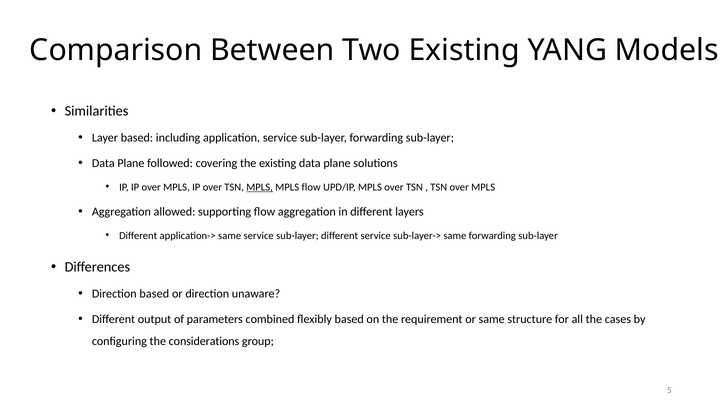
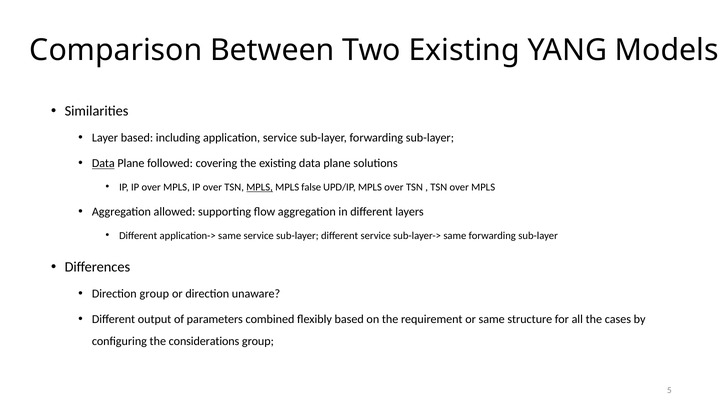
Data at (103, 163) underline: none -> present
MPLS flow: flow -> false
Direction based: based -> group
